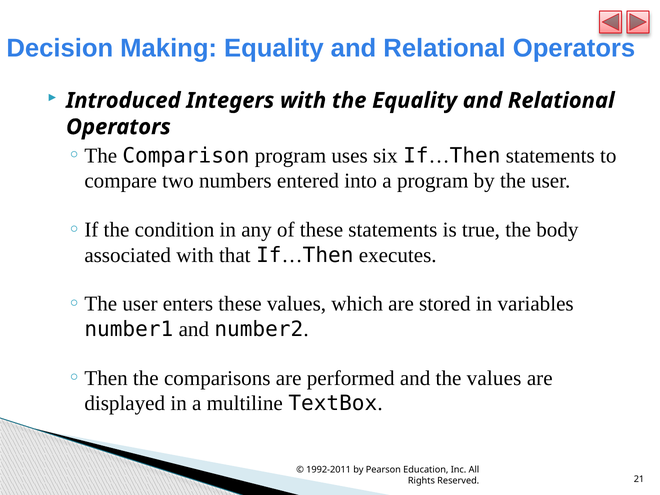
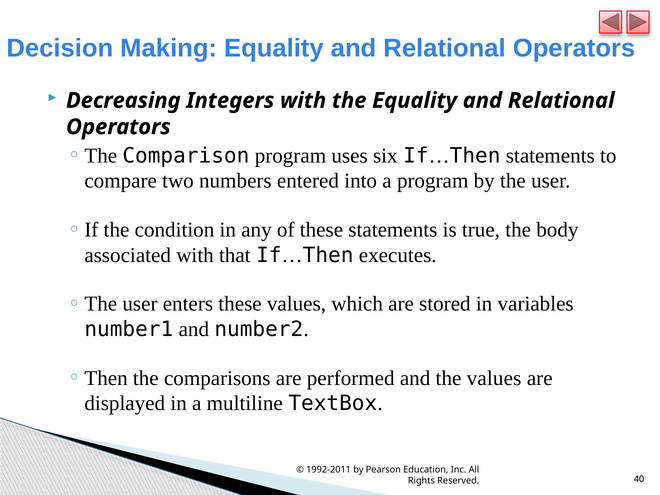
Introduced: Introduced -> Decreasing
21: 21 -> 40
